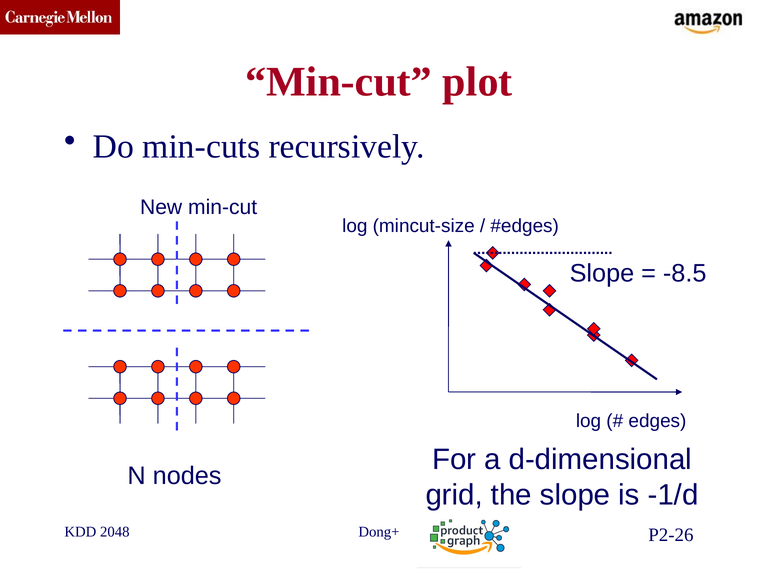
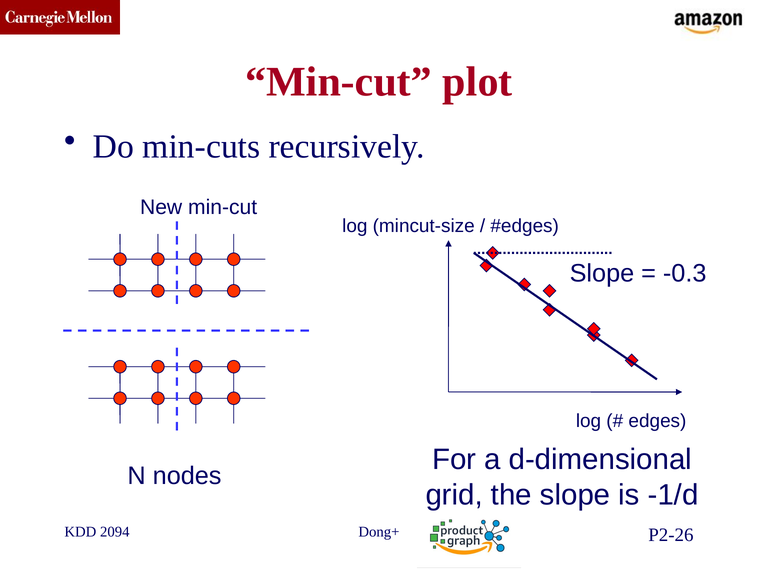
-8.5: -8.5 -> -0.3
2048: 2048 -> 2094
